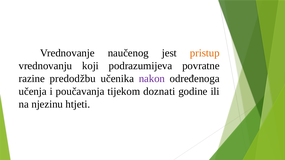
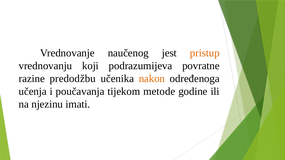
nakon colour: purple -> orange
doznati: doznati -> metode
htjeti: htjeti -> imati
